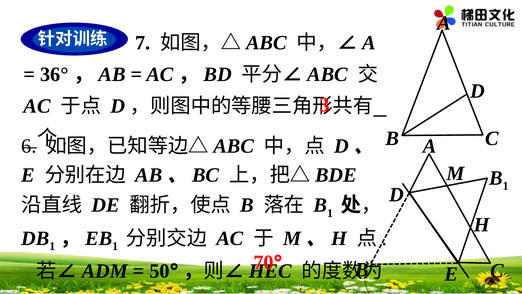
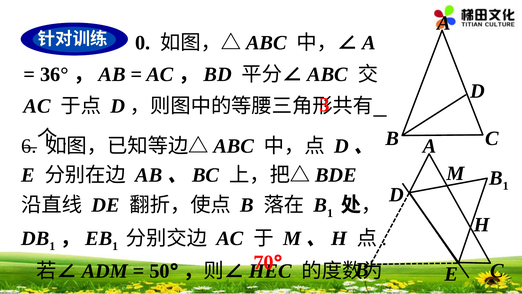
7: 7 -> 0
